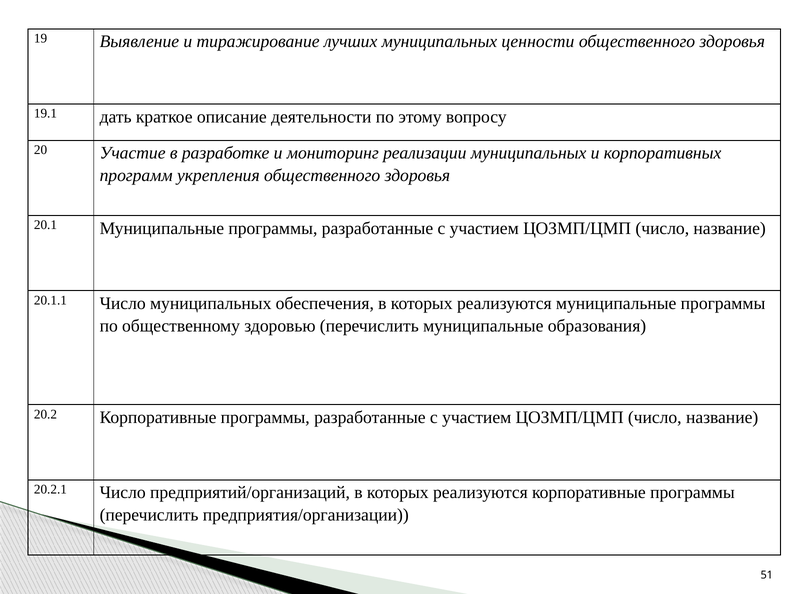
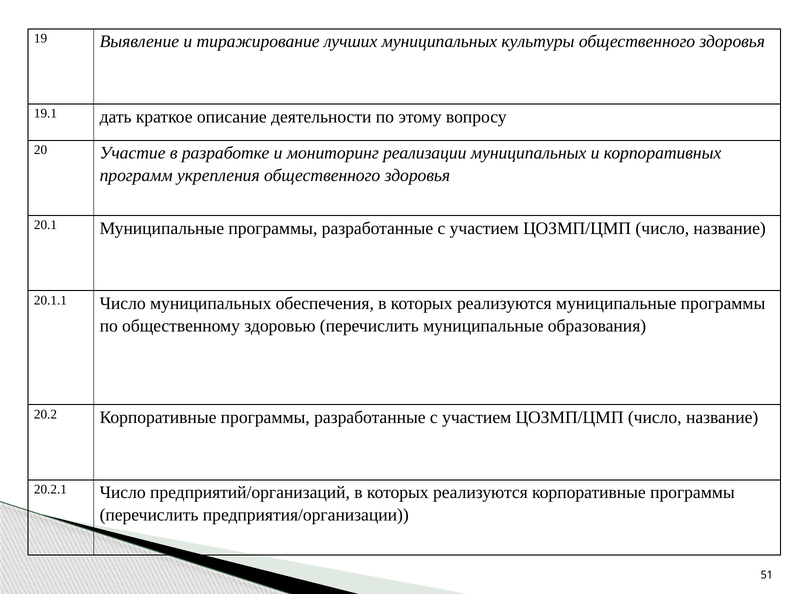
ценности: ценности -> культуры
